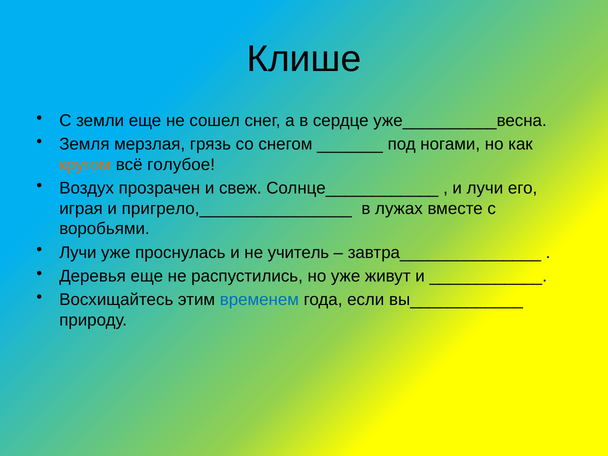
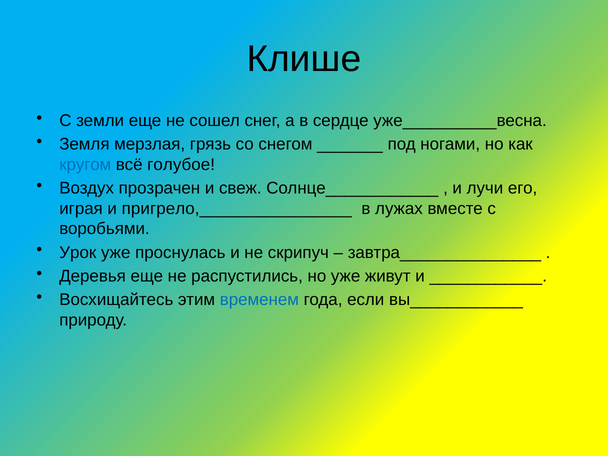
кругом colour: orange -> blue
Лучи at (78, 253): Лучи -> Урок
учитель: учитель -> скрипуч
